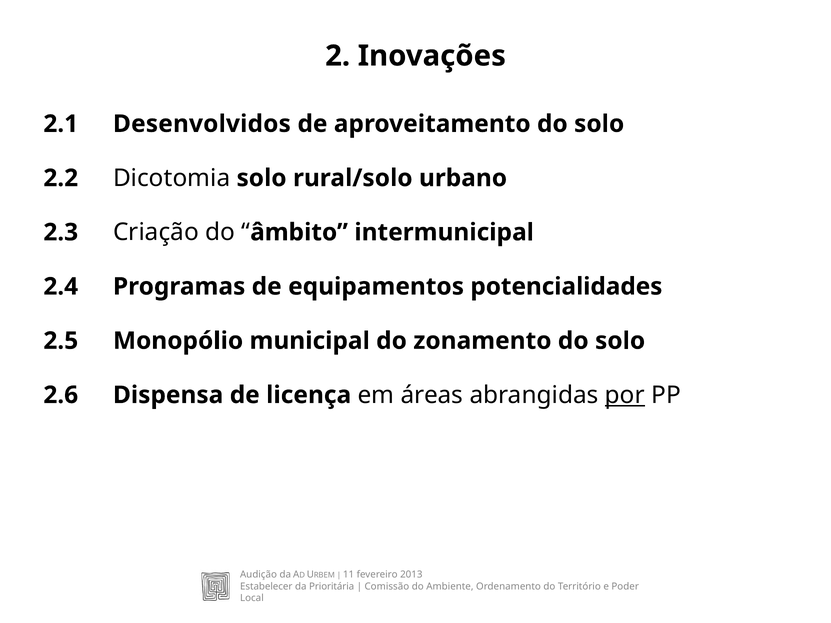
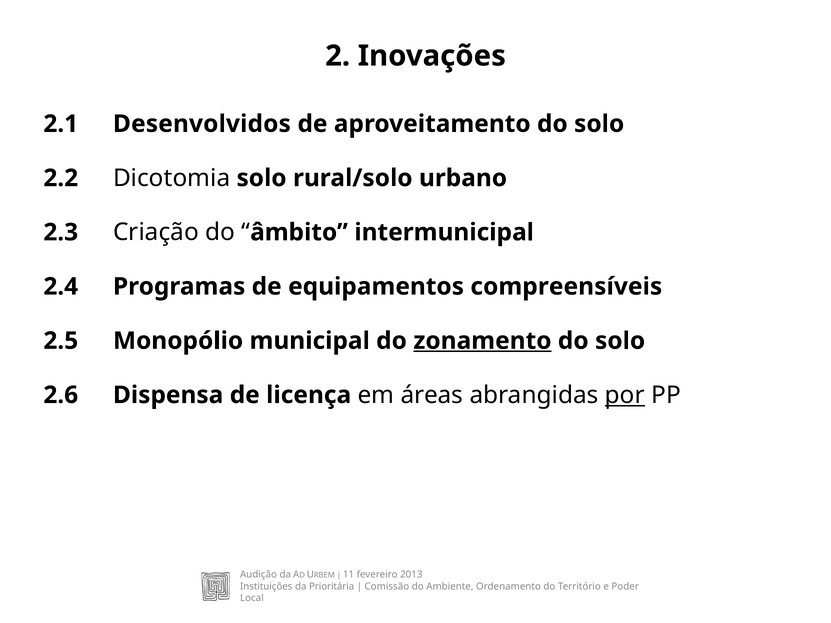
potencialidades: potencialidades -> compreensíveis
zonamento underline: none -> present
Estabelecer: Estabelecer -> Instituições
